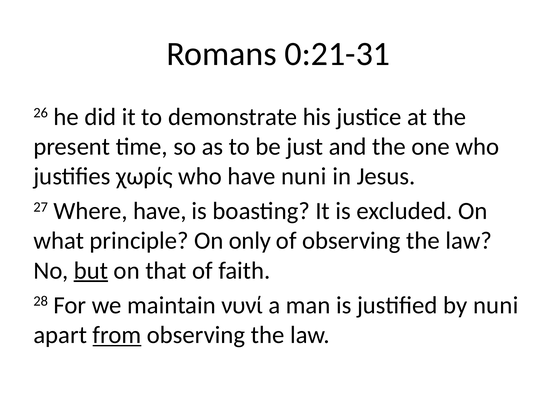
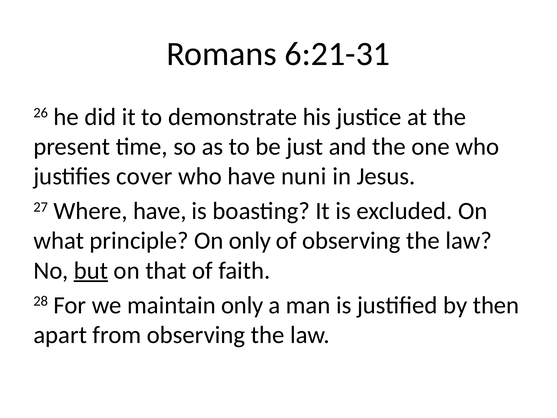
0:21-31: 0:21-31 -> 6:21-31
χωρίς: χωρίς -> cover
maintain νυνί: νυνί -> only
by nuni: nuni -> then
from underline: present -> none
